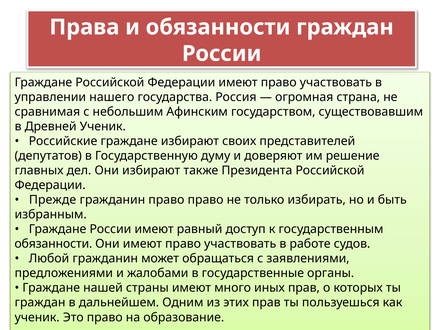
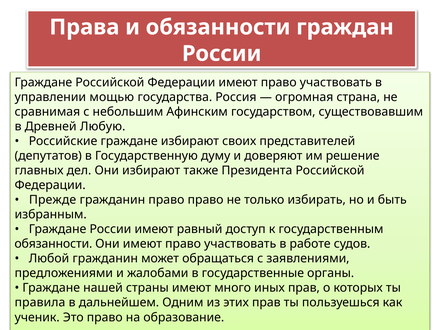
нашего: нашего -> мощью
Древней Ученик: Ученик -> Любую
граждан at (40, 303): граждан -> правила
